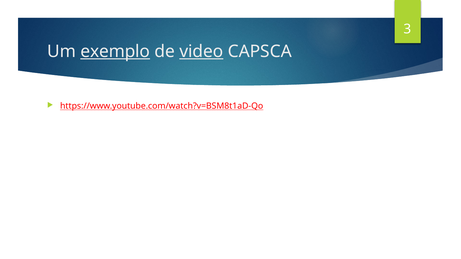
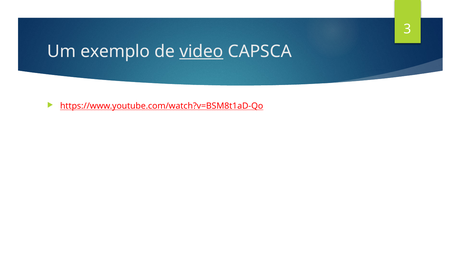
exemplo underline: present -> none
